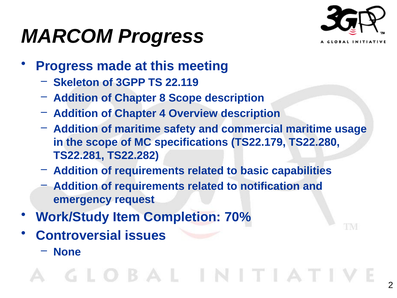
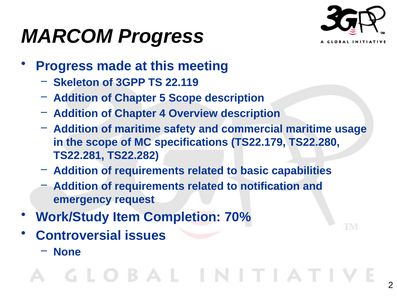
8: 8 -> 5
